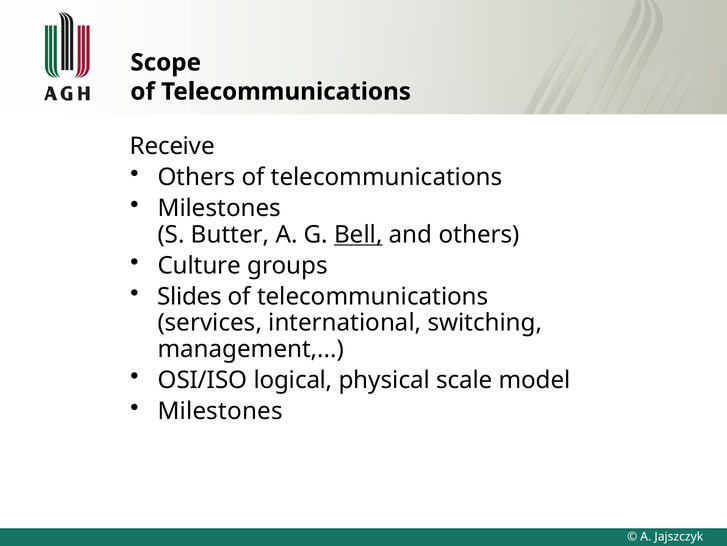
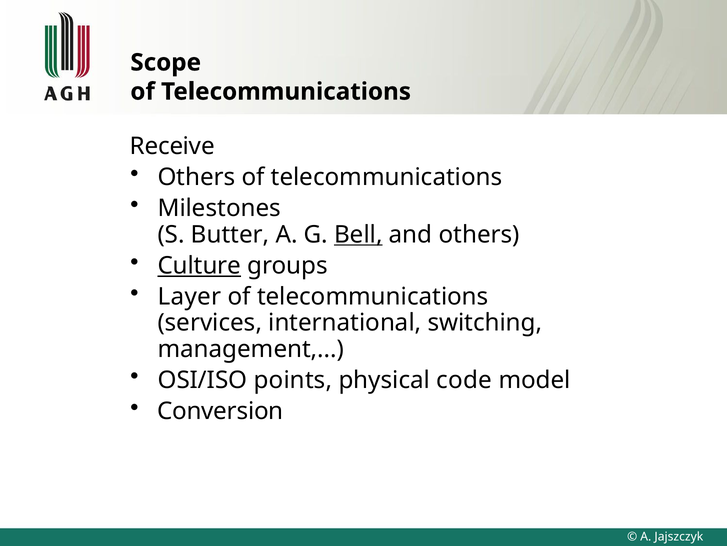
Culture underline: none -> present
Slides: Slides -> Layer
logical: logical -> points
scale: scale -> code
Milestones at (220, 411): Milestones -> Conversion
